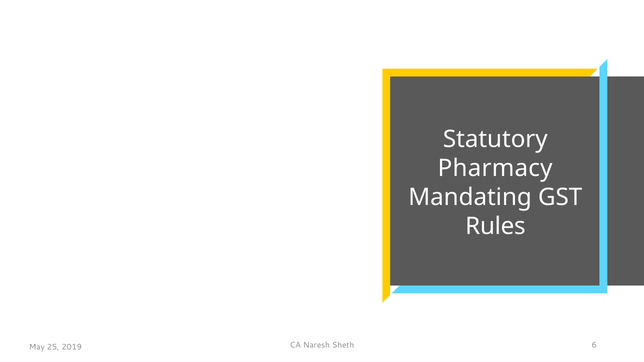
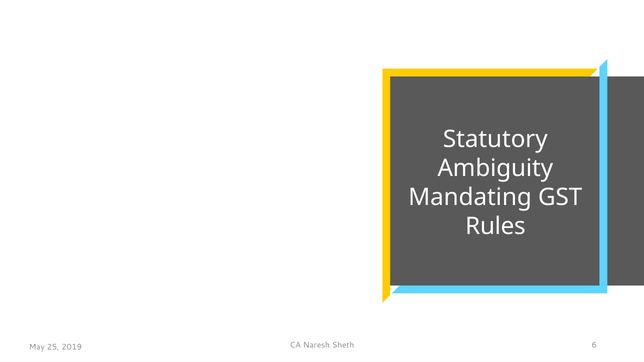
Pharmacy: Pharmacy -> Ambiguity
